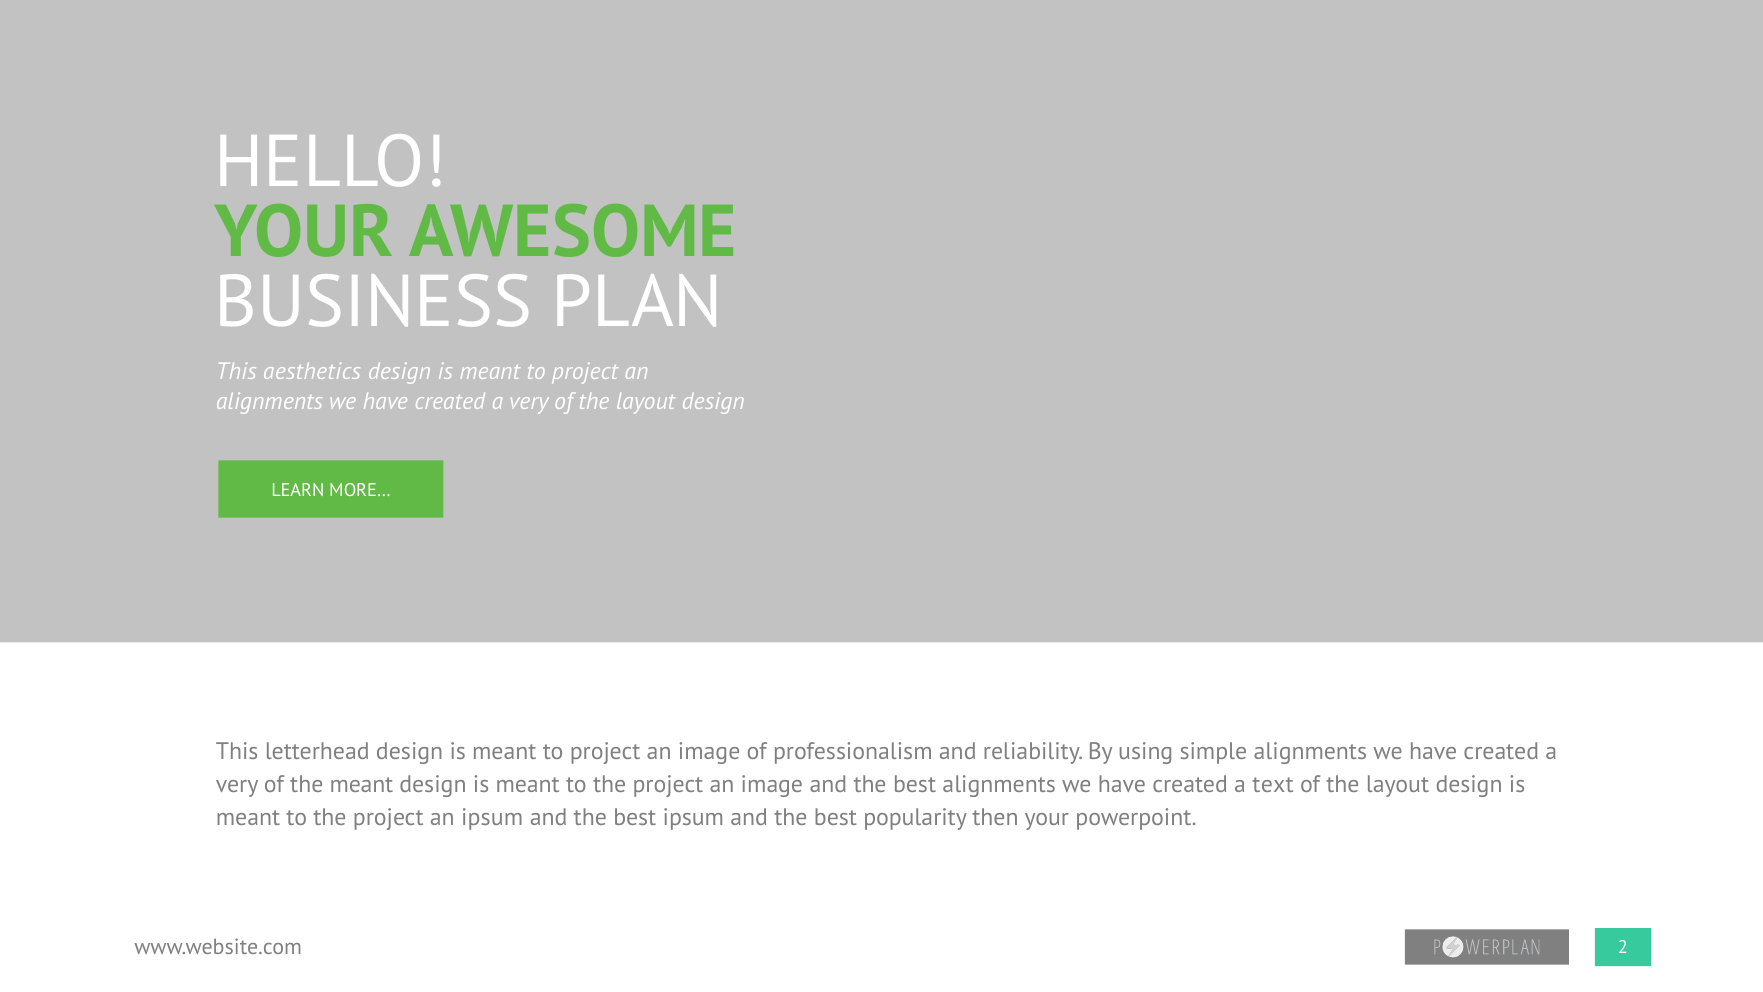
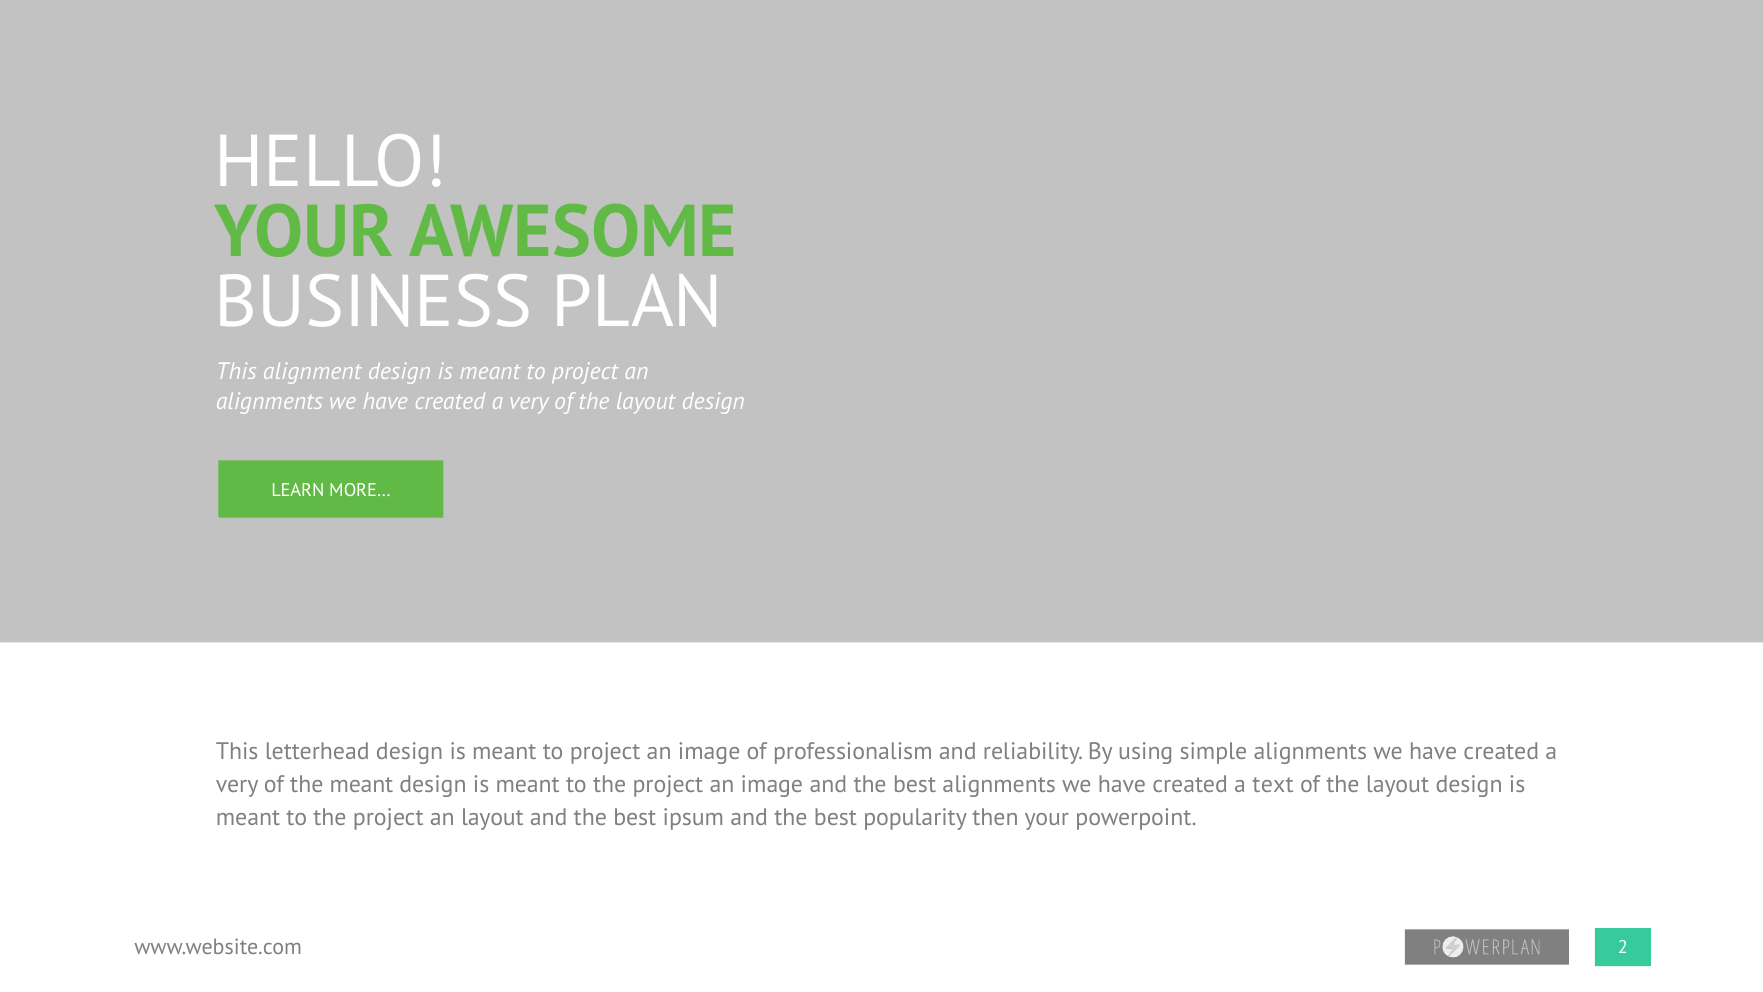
aesthetics: aesthetics -> alignment
an ipsum: ipsum -> layout
